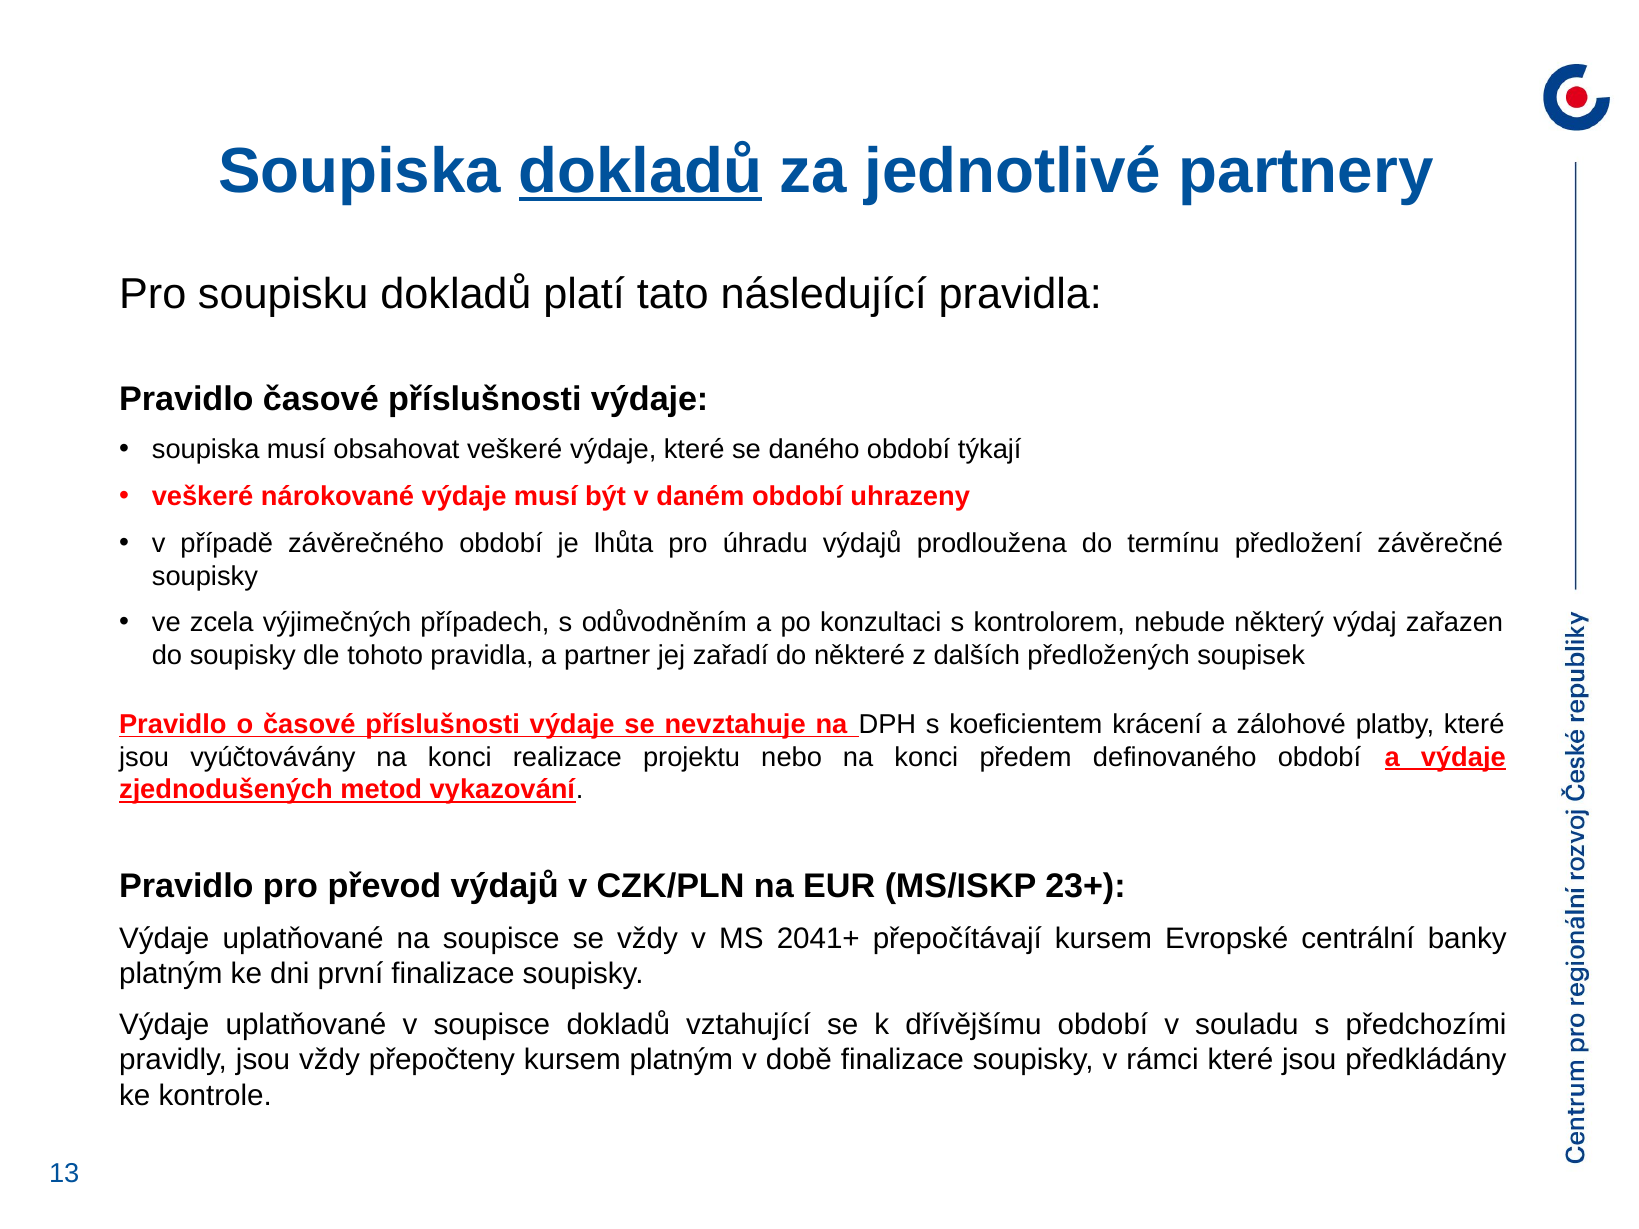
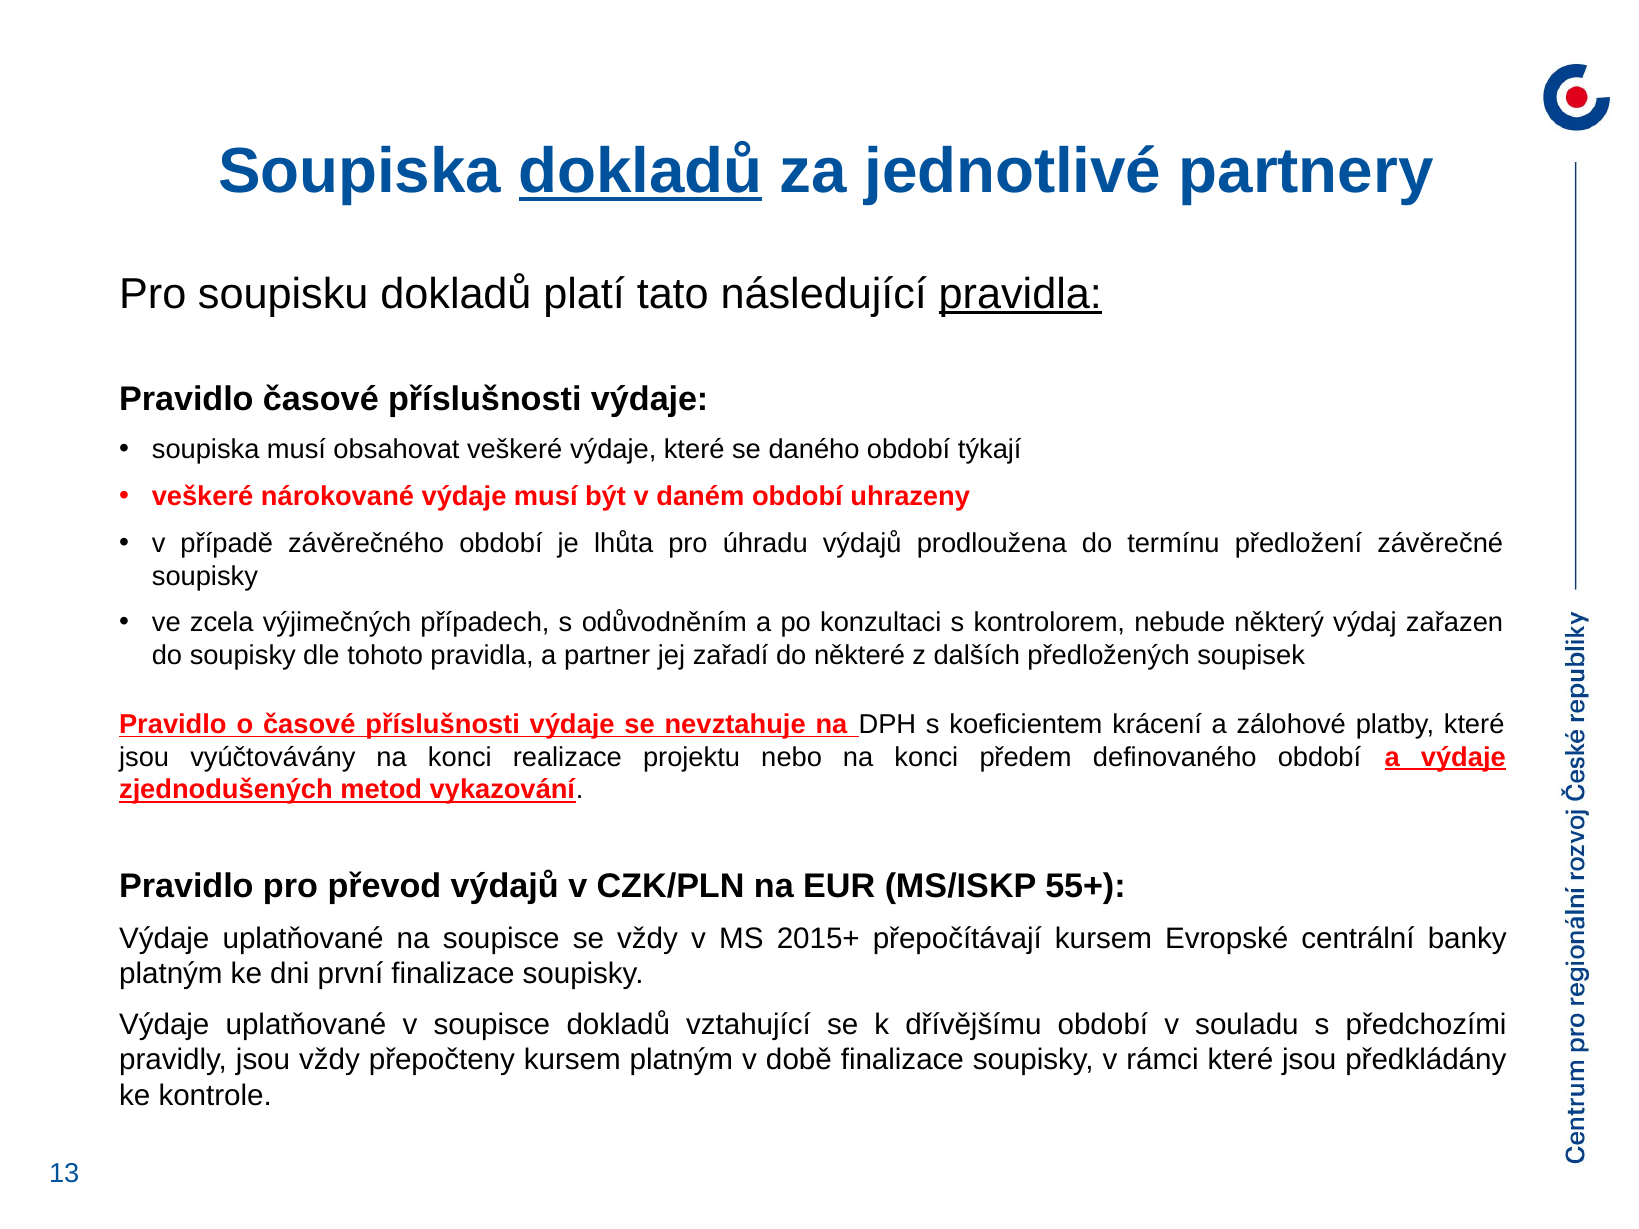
pravidla at (1020, 294) underline: none -> present
23+: 23+ -> 55+
2041+: 2041+ -> 2015+
